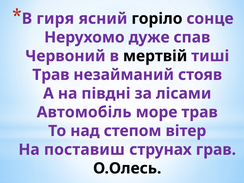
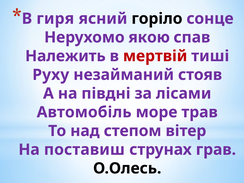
дуже: дуже -> якою
Червоний: Червоний -> Належить
мертвій colour: black -> red
Трав at (51, 75): Трав -> Руху
